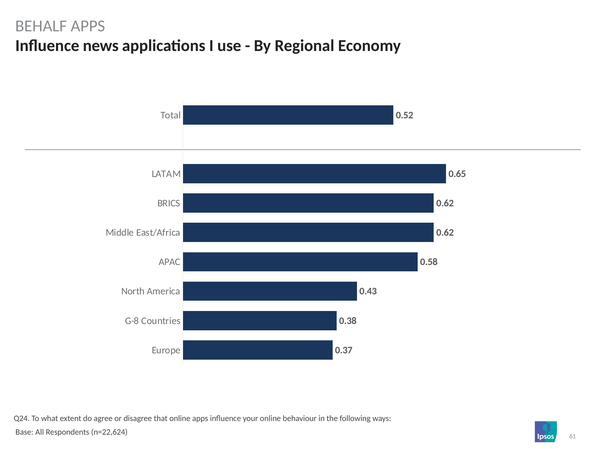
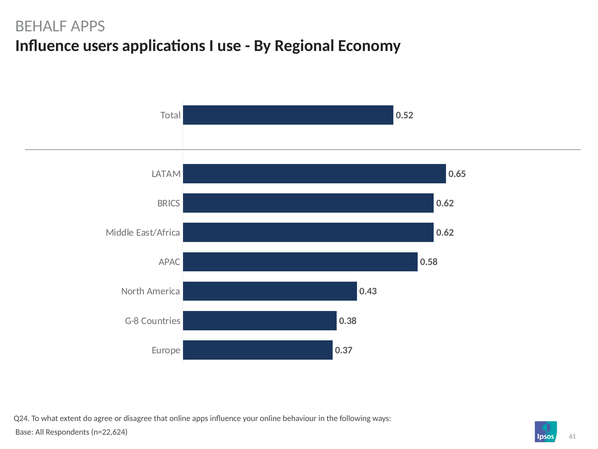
news: news -> users
